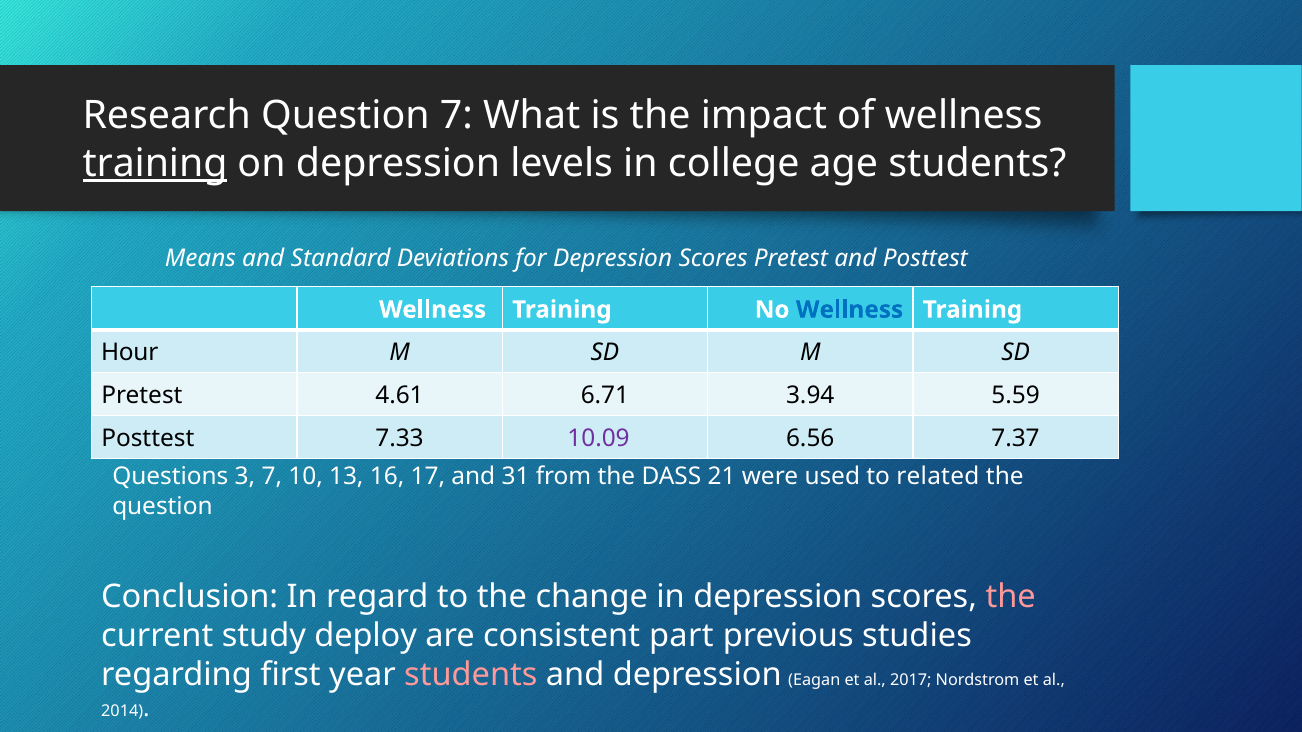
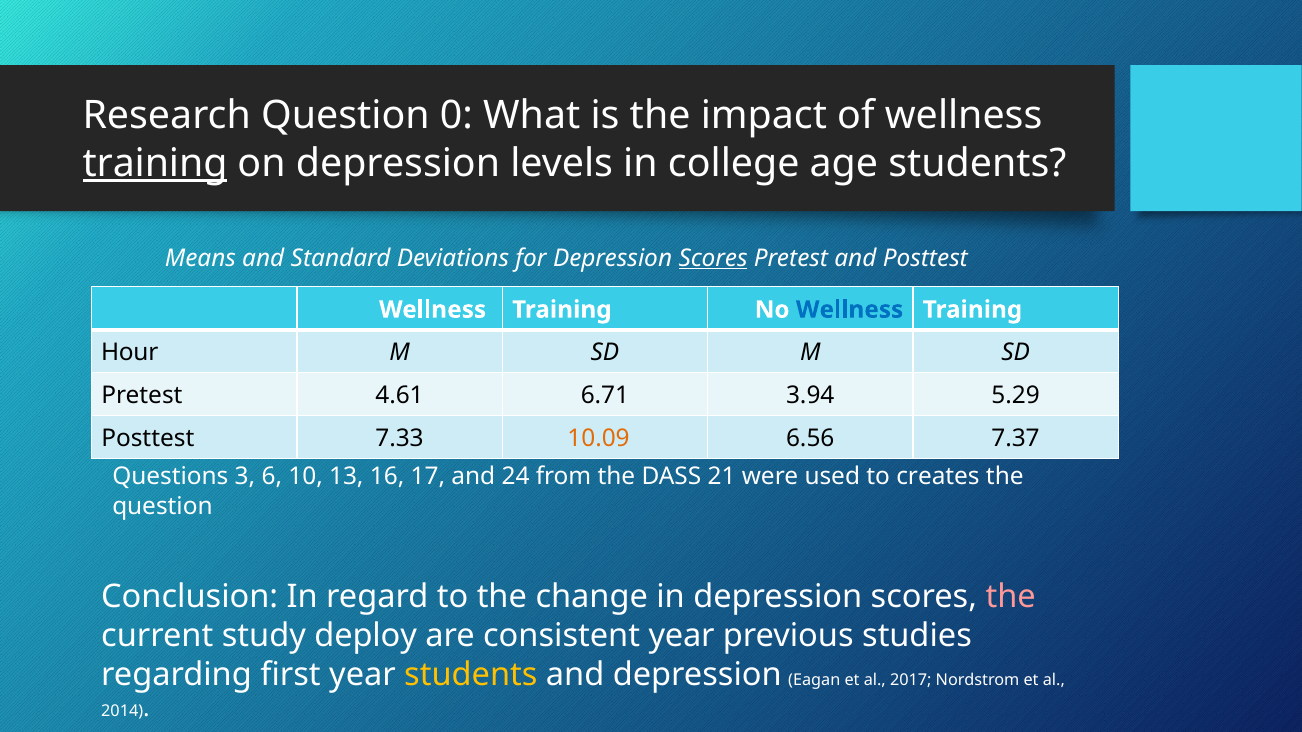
Question 7: 7 -> 0
Scores at (713, 258) underline: none -> present
5.59: 5.59 -> 5.29
10.09 colour: purple -> orange
3 7: 7 -> 6
31: 31 -> 24
related: related -> creates
consistent part: part -> year
students at (471, 675) colour: pink -> yellow
